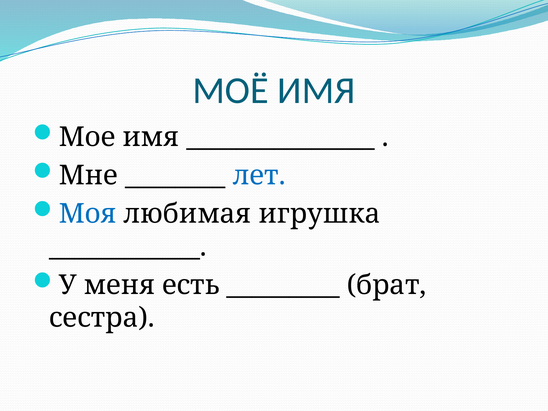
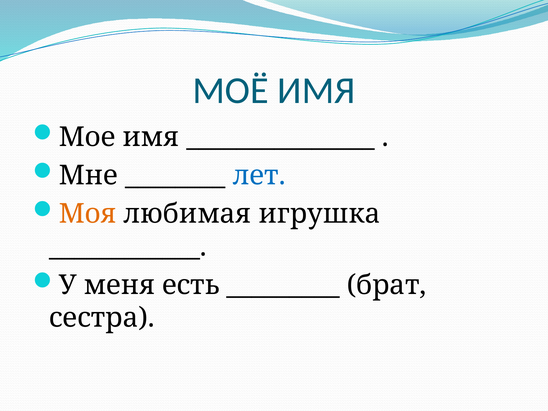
Моя colour: blue -> orange
